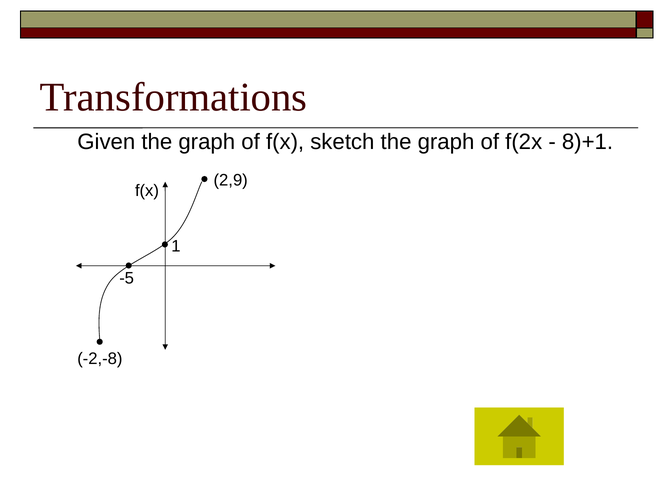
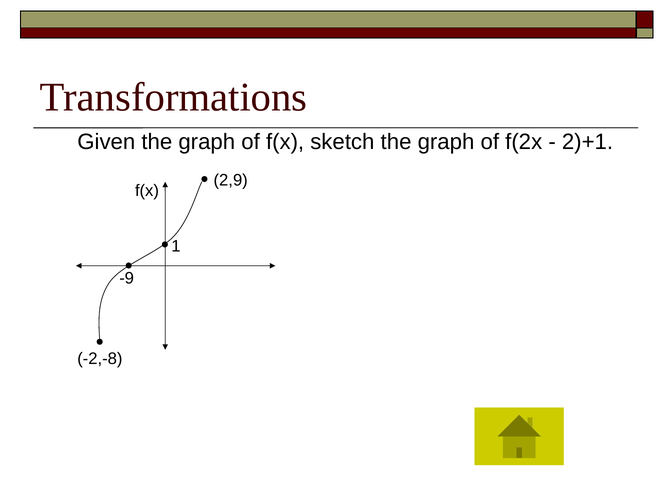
8)+1: 8)+1 -> 2)+1
-5: -5 -> -9
